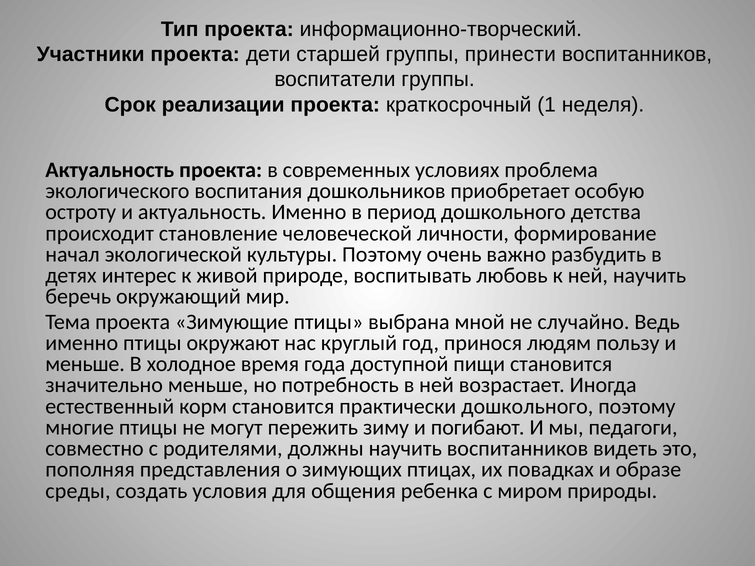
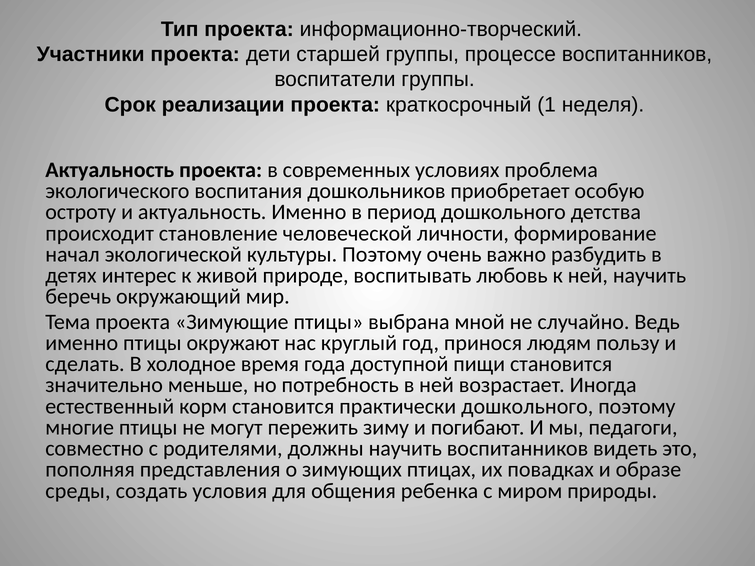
принести: принести -> процессе
меньше at (85, 364): меньше -> сделать
